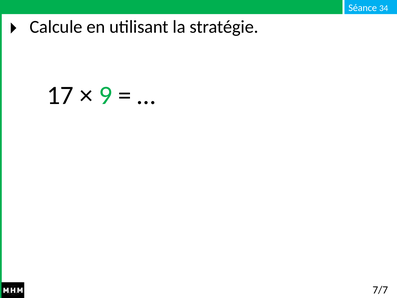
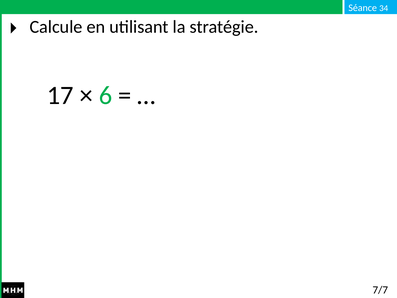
9: 9 -> 6
